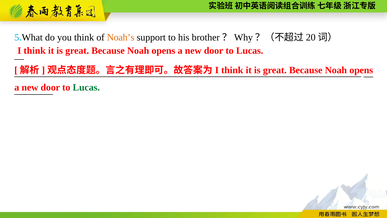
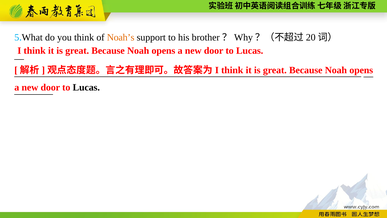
Lucas at (86, 87) colour: green -> black
